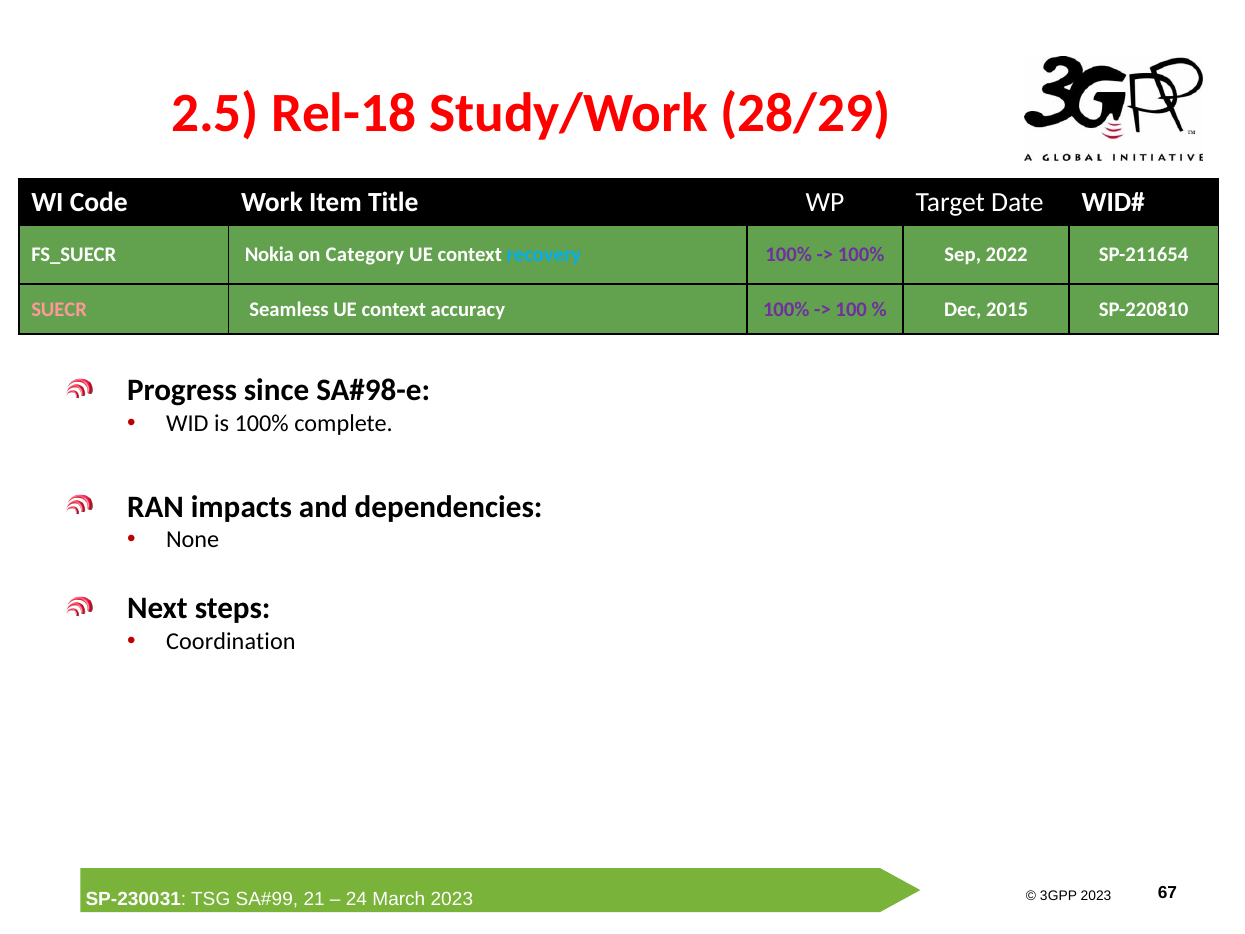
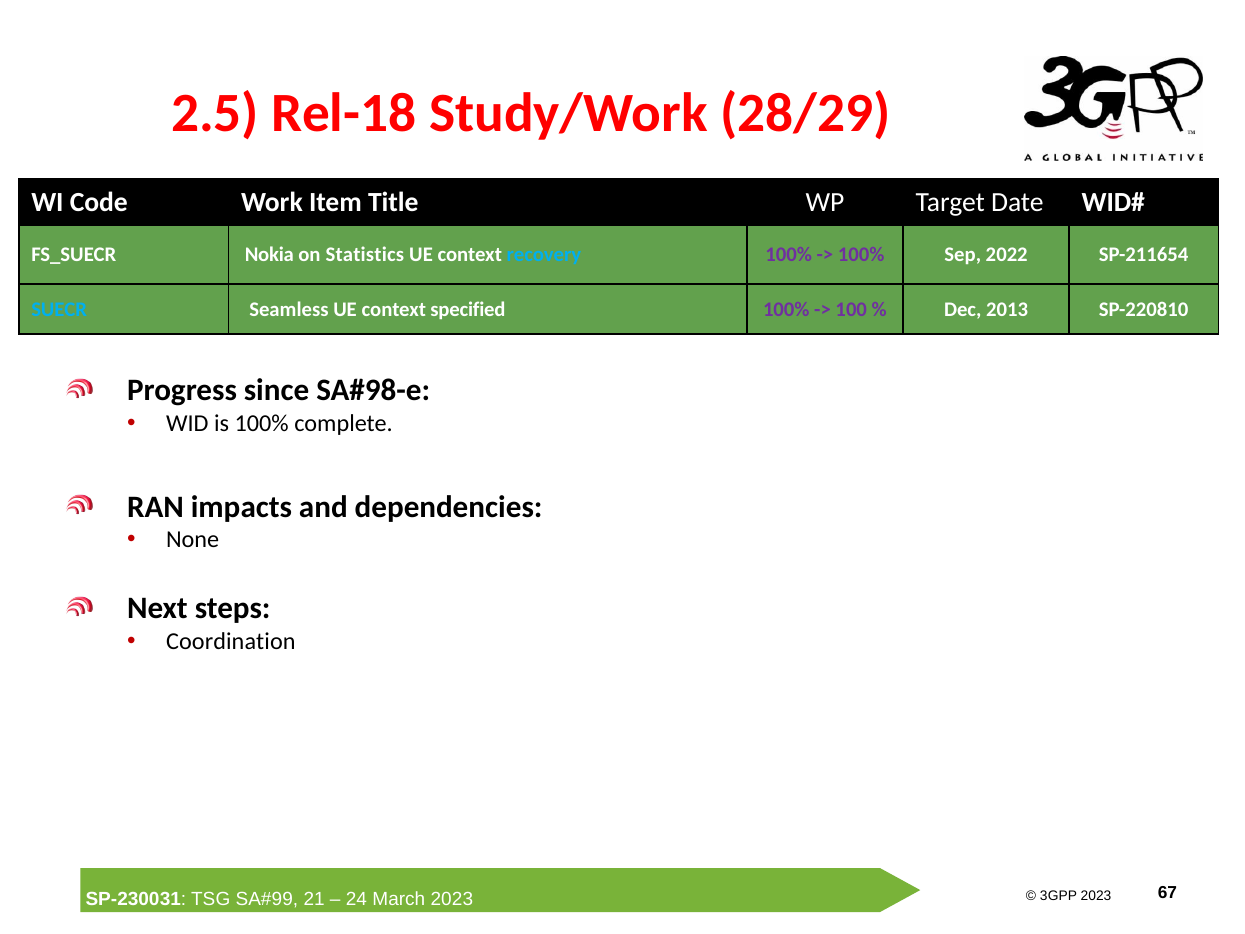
Category: Category -> Statistics
SUECR colour: pink -> light blue
accuracy: accuracy -> specified
2015: 2015 -> 2013
